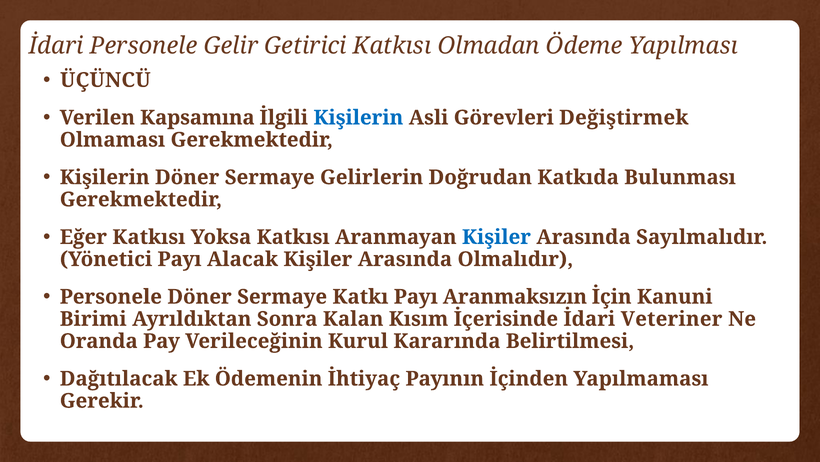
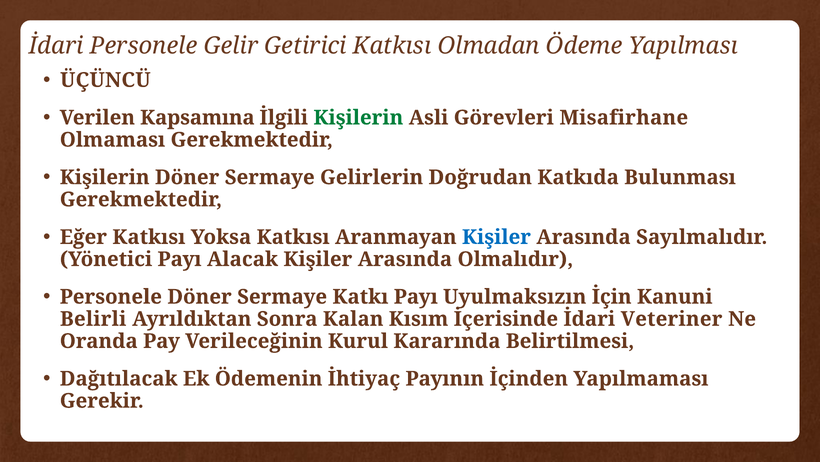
Kişilerin at (358, 118) colour: blue -> green
Değiştirmek: Değiştirmek -> Misafirhane
Aranmaksızın: Aranmaksızın -> Uyulmaksızın
Birimi: Birimi -> Belirli
